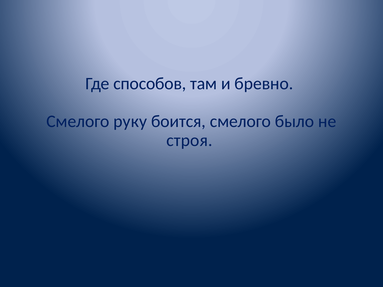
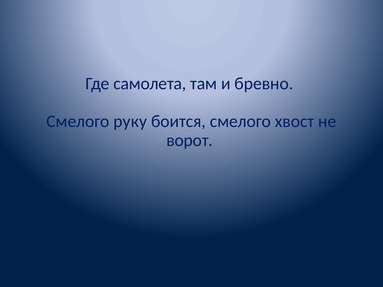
способов: способов -> самолета
было: было -> хвост
строя: строя -> ворот
